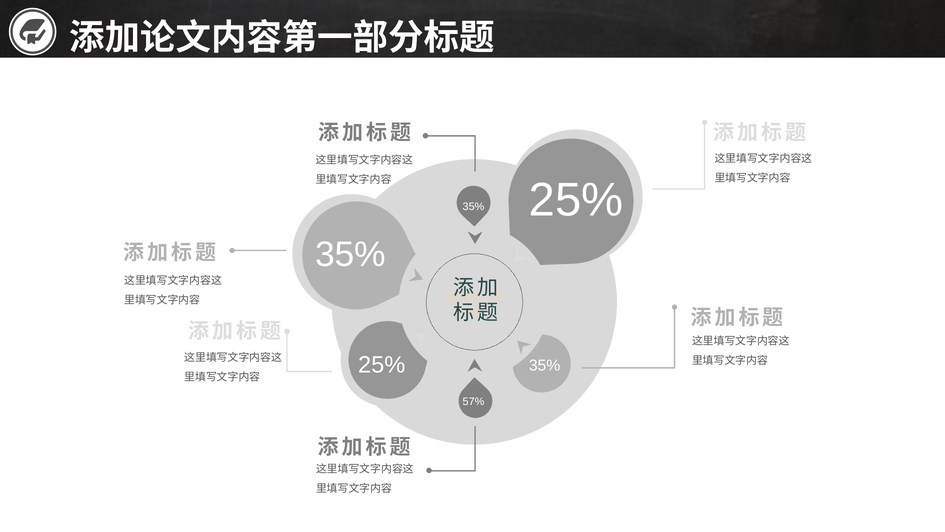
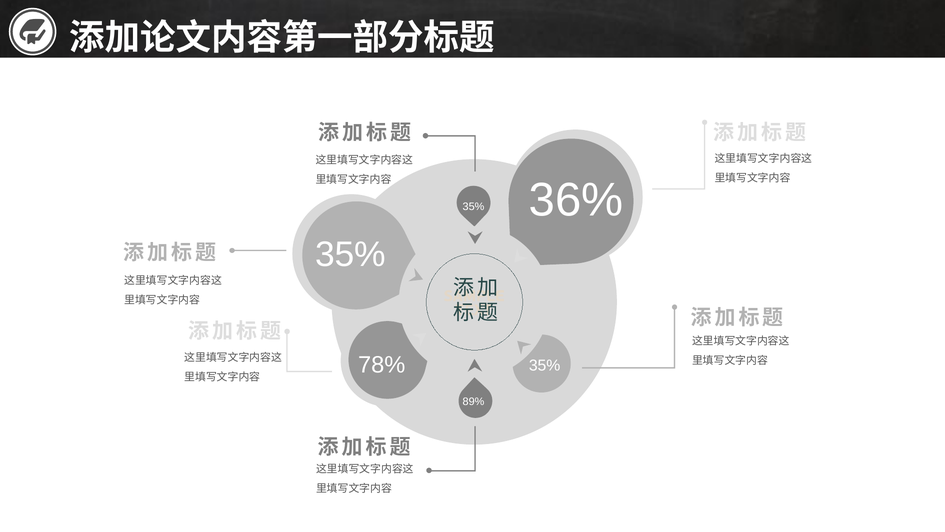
25% at (576, 200): 25% -> 36%
25% at (382, 365): 25% -> 78%
57%: 57% -> 89%
